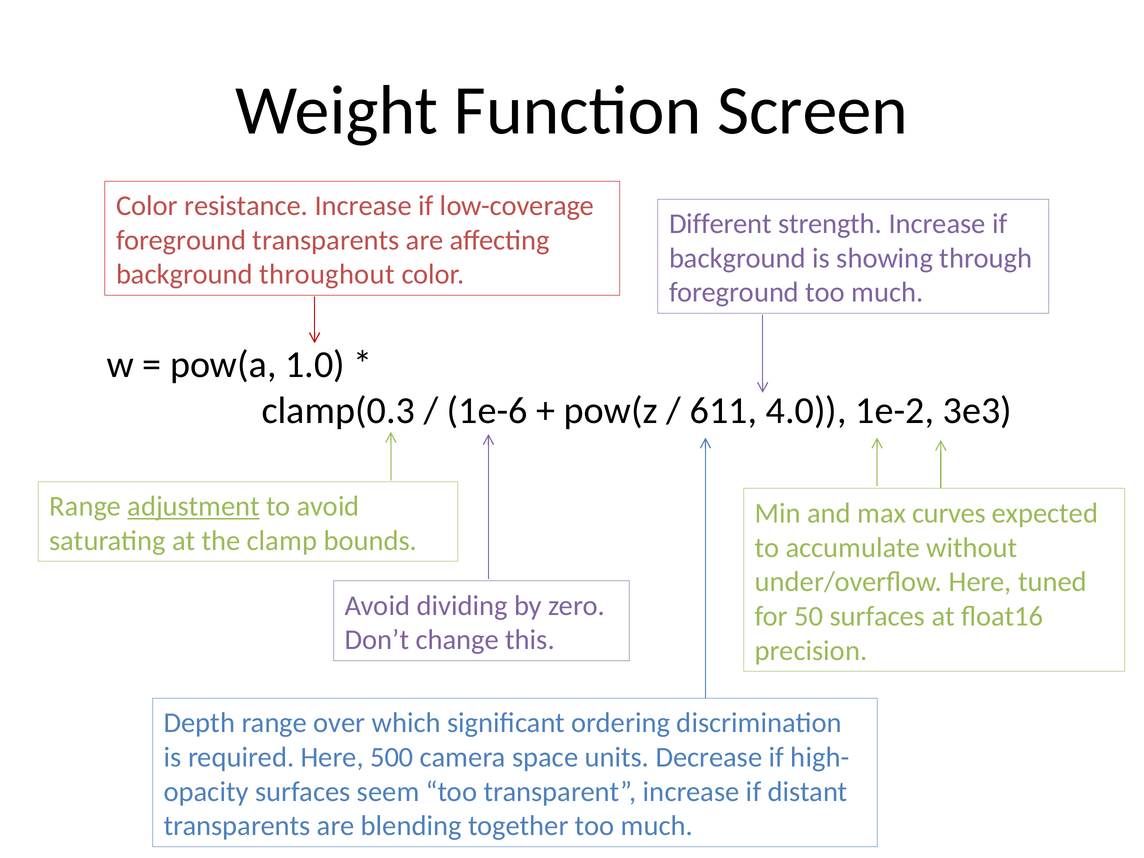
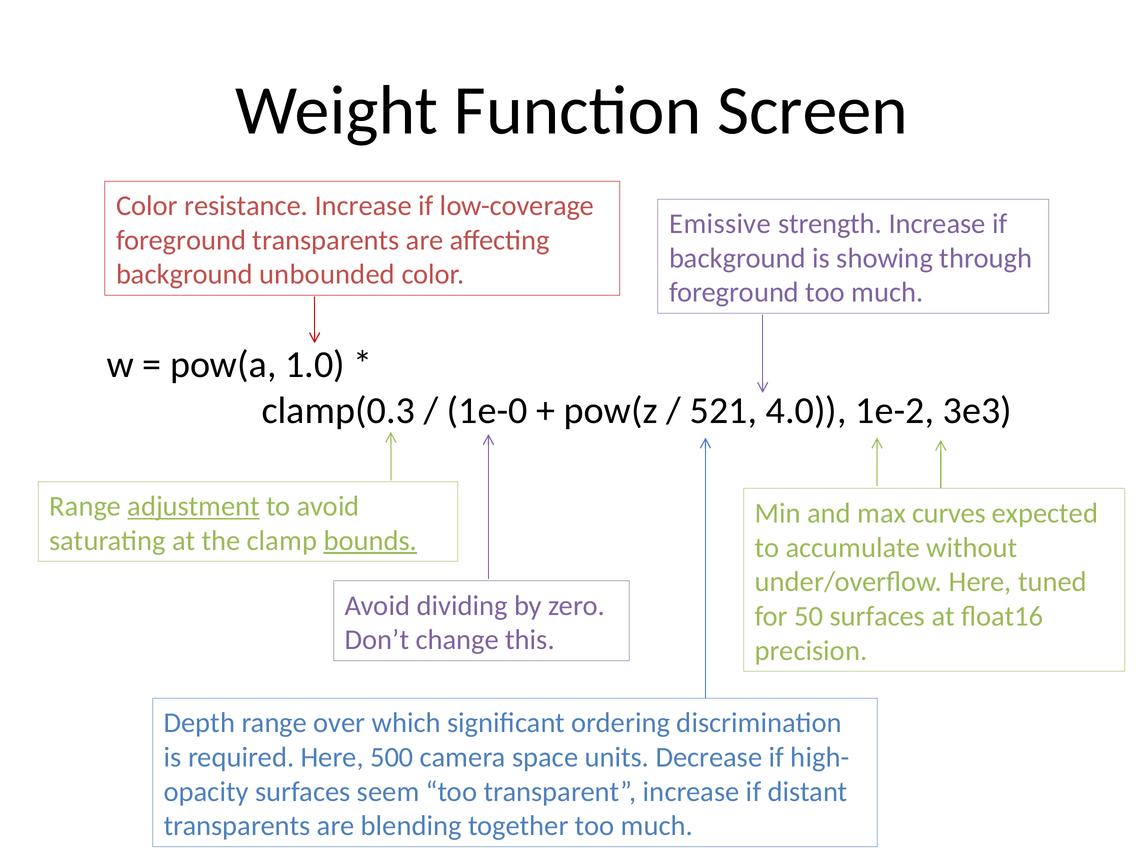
Different: Different -> Emissive
throughout: throughout -> unbounded
1e-6: 1e-6 -> 1e-0
611: 611 -> 521
bounds underline: none -> present
